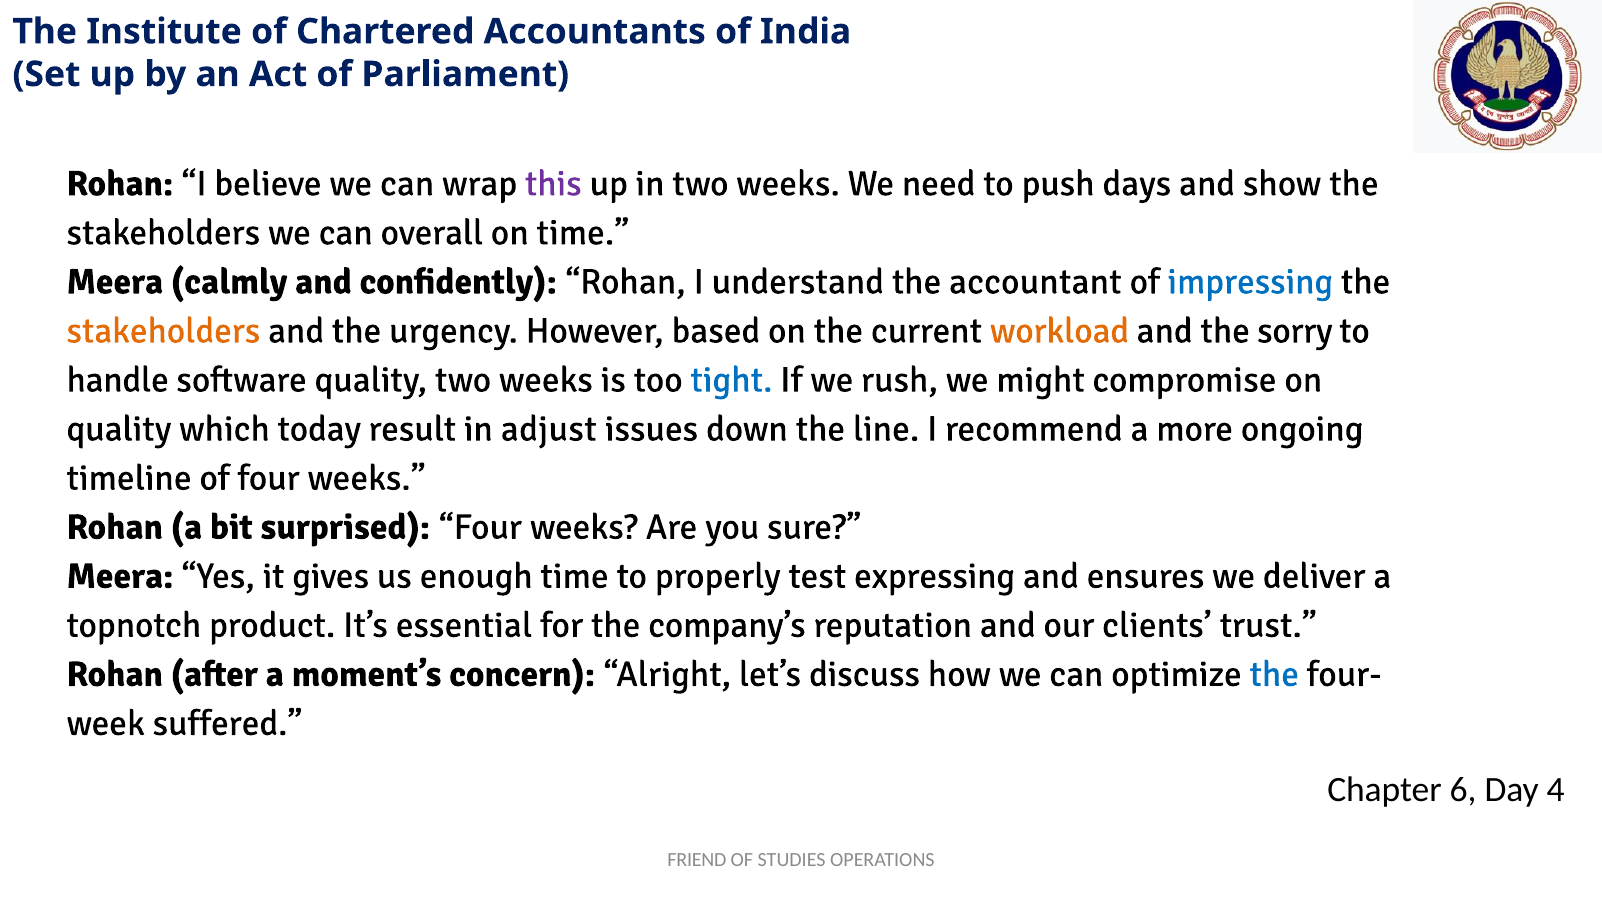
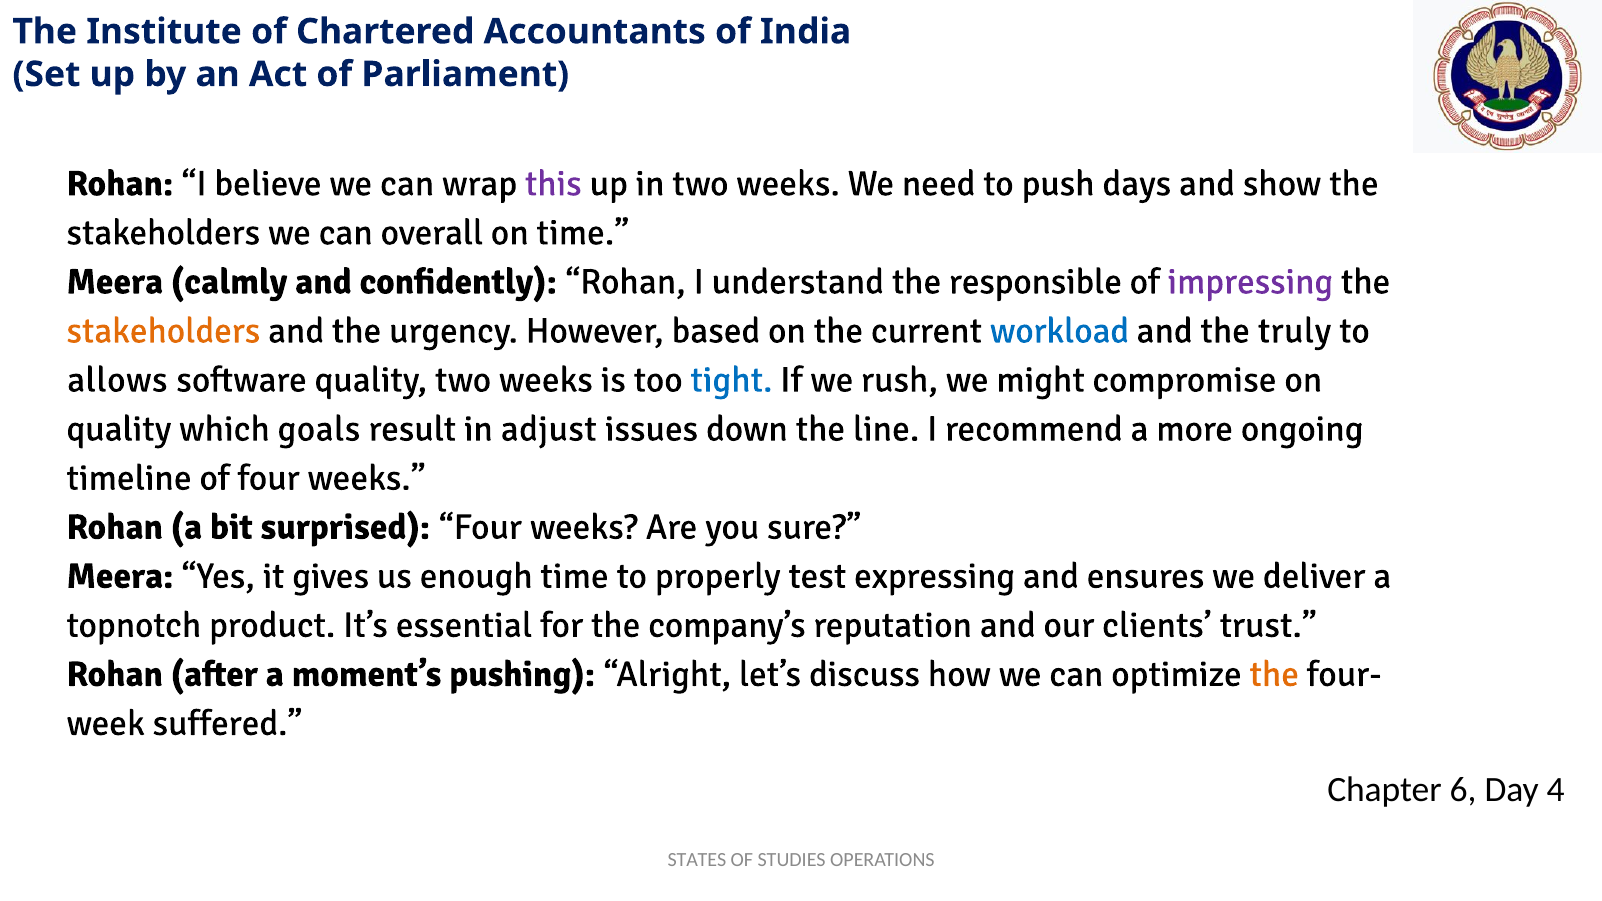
accountant: accountant -> responsible
impressing colour: blue -> purple
workload colour: orange -> blue
sorry: sorry -> truly
handle: handle -> allows
today: today -> goals
concern: concern -> pushing
the at (1274, 674) colour: blue -> orange
FRIEND: FRIEND -> STATES
